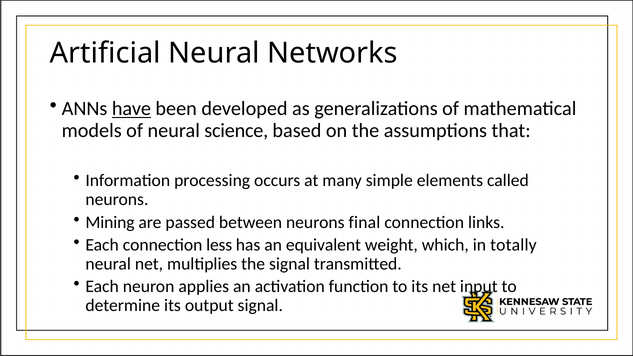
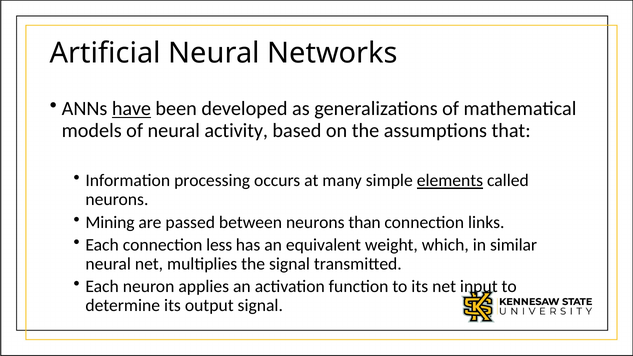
science: science -> activity
elements underline: none -> present
final: final -> than
totally: totally -> similar
